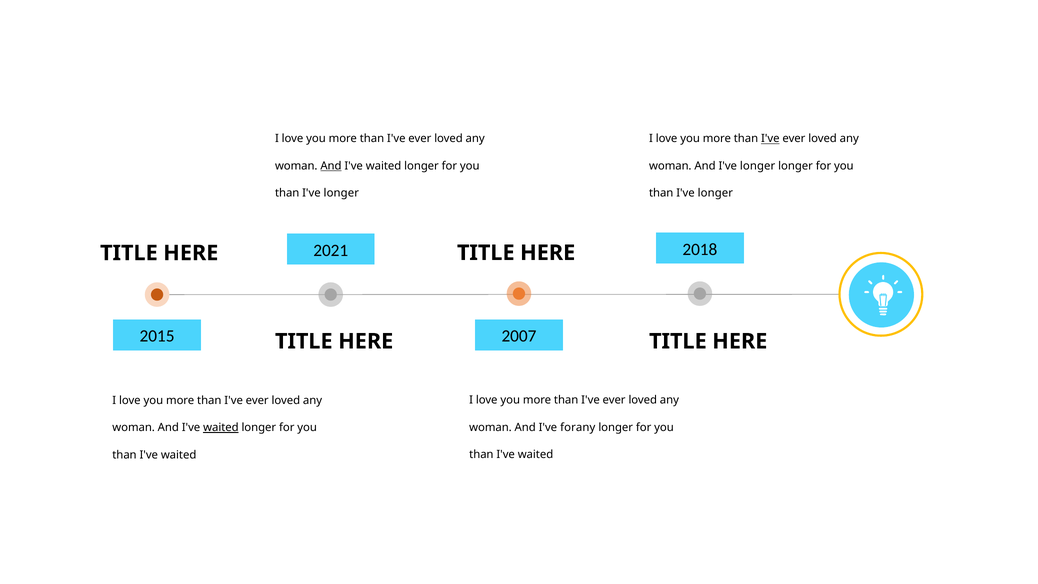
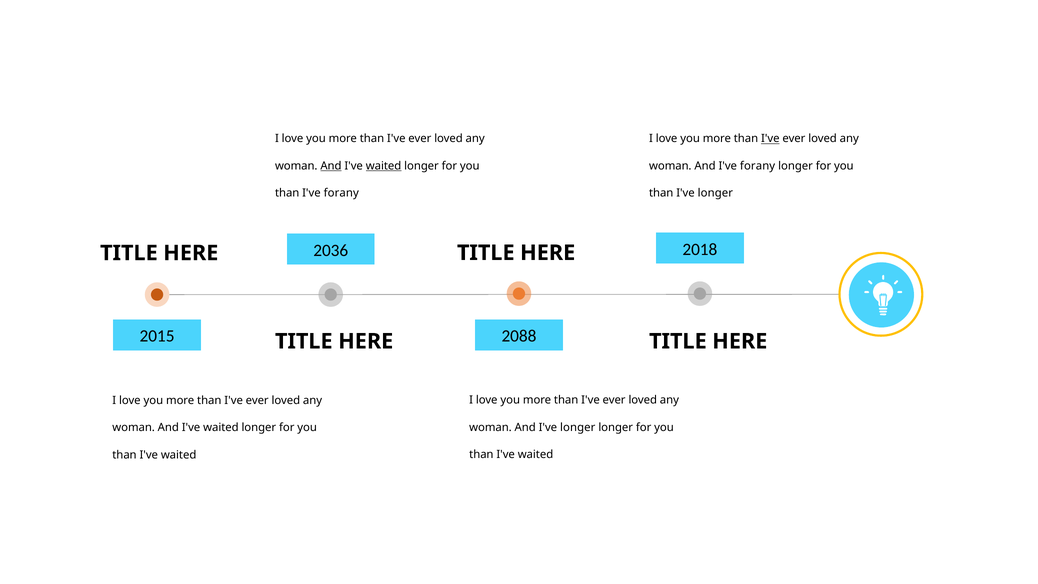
waited at (384, 166) underline: none -> present
And I've longer: longer -> forany
longer at (341, 193): longer -> forany
2021: 2021 -> 2036
2007: 2007 -> 2088
And I've forany: forany -> longer
waited at (221, 428) underline: present -> none
